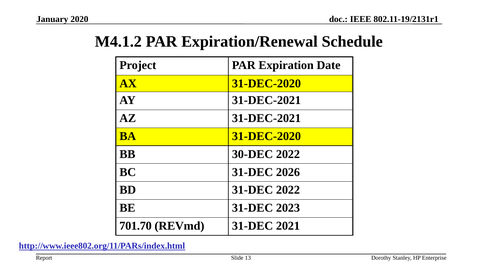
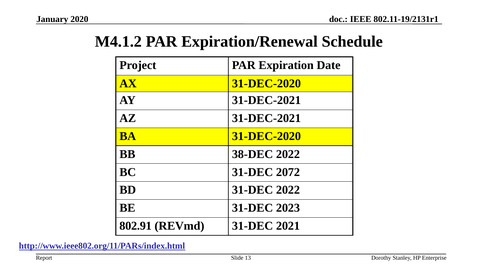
30-DEC: 30-DEC -> 38-DEC
2026: 2026 -> 2072
701.70: 701.70 -> 802.91
